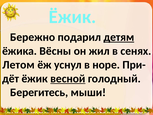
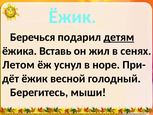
Бережно: Бережно -> Беречься
Вёсны: Вёсны -> Вставь
весной underline: present -> none
